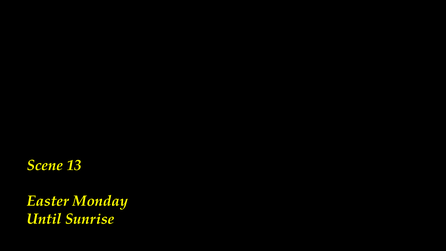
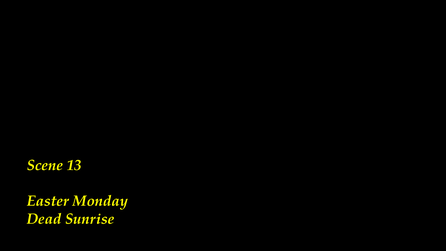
Until: Until -> Dead
